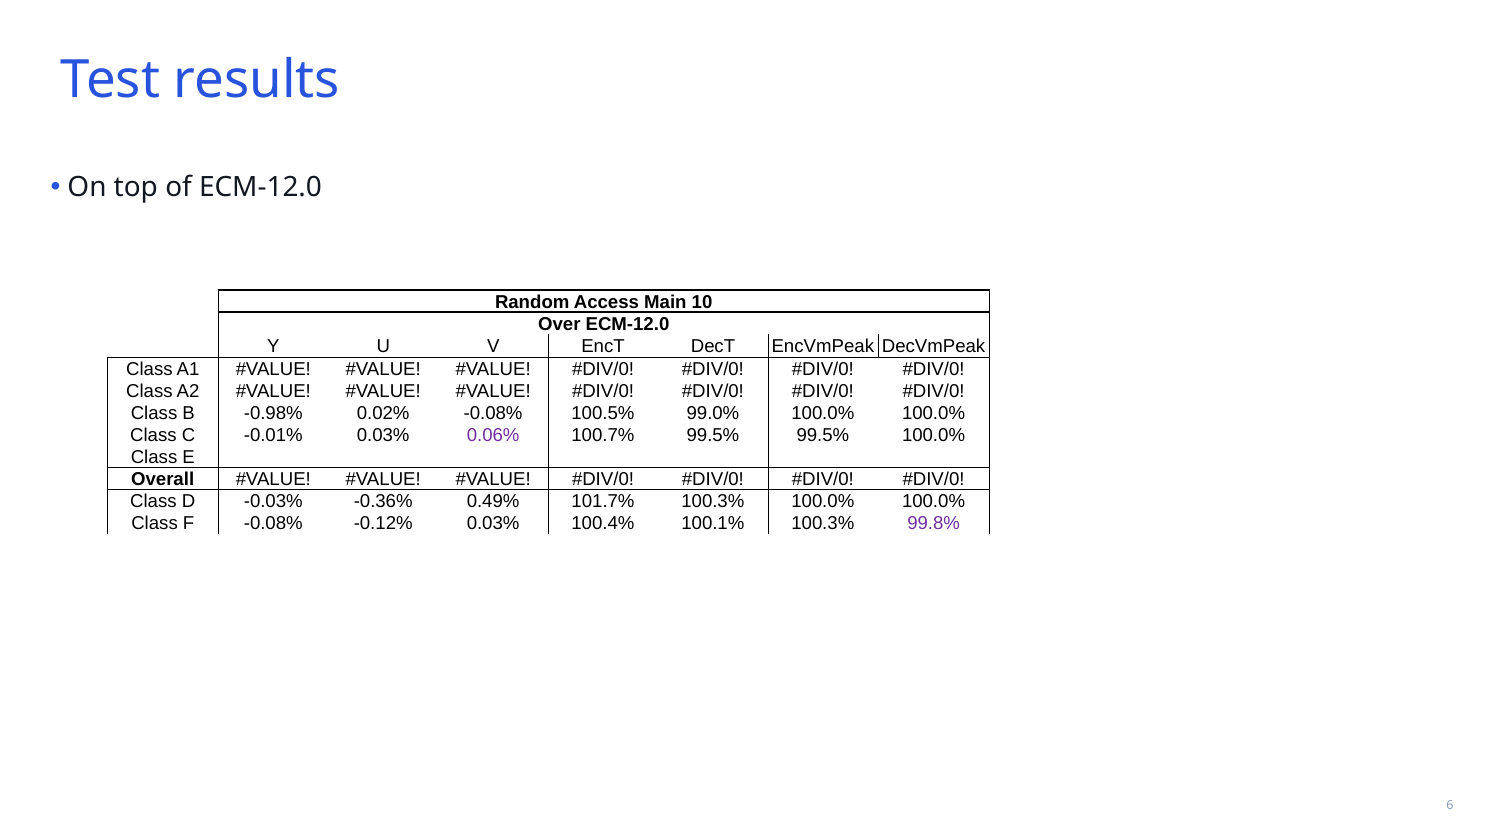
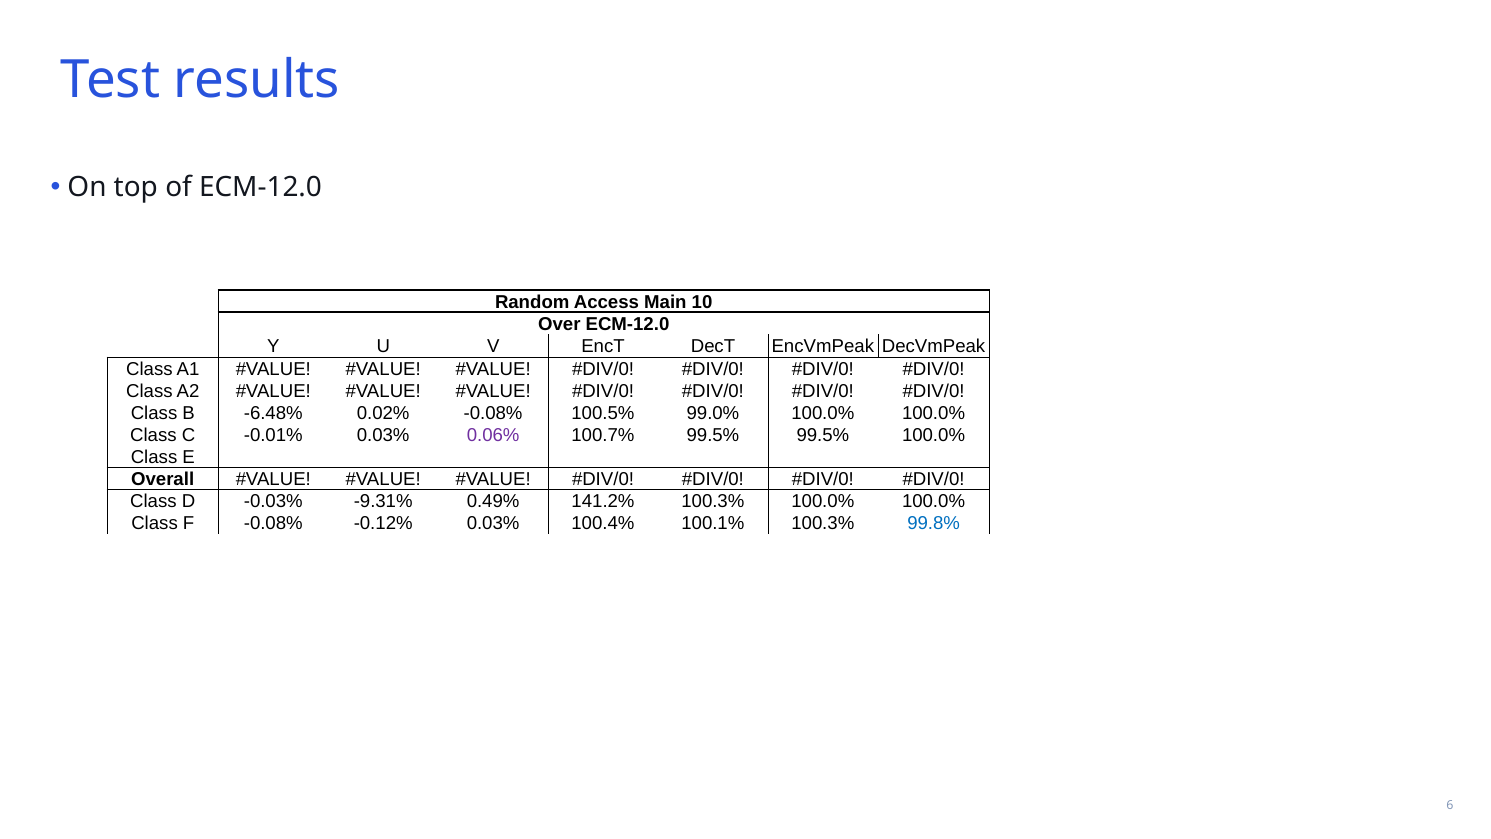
-0.98%: -0.98% -> -6.48%
-0.36%: -0.36% -> -9.31%
101.7%: 101.7% -> 141.2%
99.8% colour: purple -> blue
